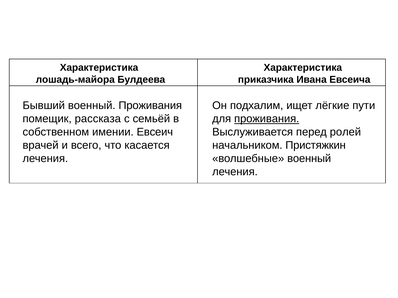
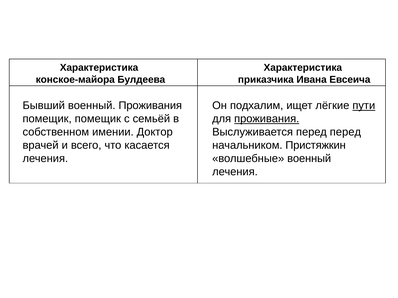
лошадь-майора: лошадь-майора -> конское-майора
пути underline: none -> present
помещик рассказа: рассказа -> помещик
перед ролей: ролей -> перед
Евсеич: Евсеич -> Доктор
